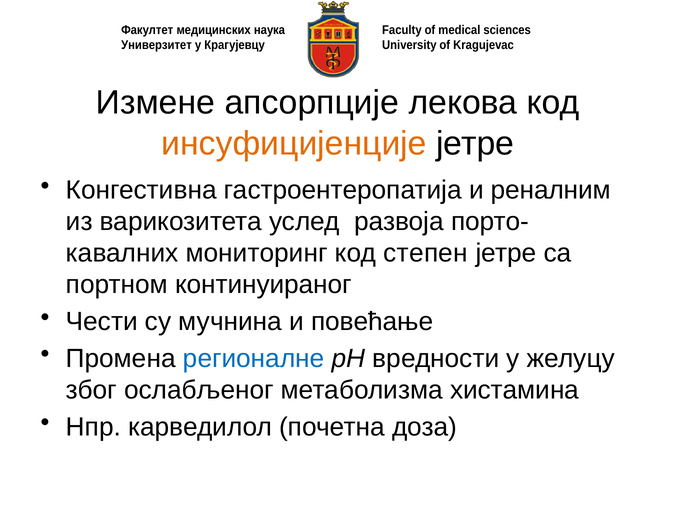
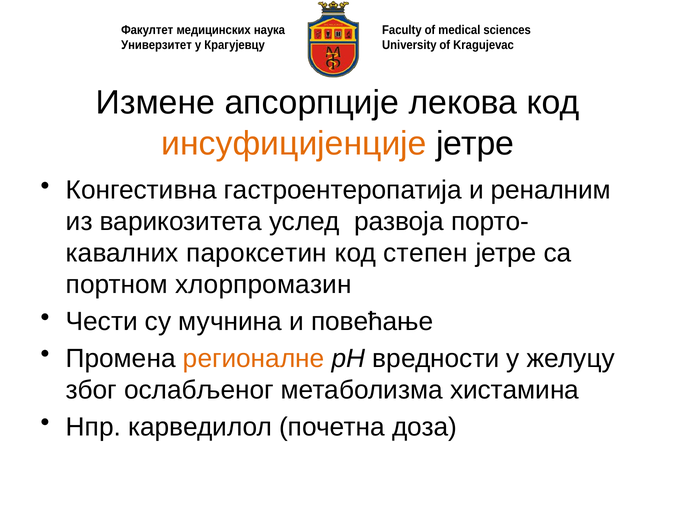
мониторинг: мониторинг -> пароксетин
континуираног: континуираног -> хлорпромазин
регионалне colour: blue -> orange
